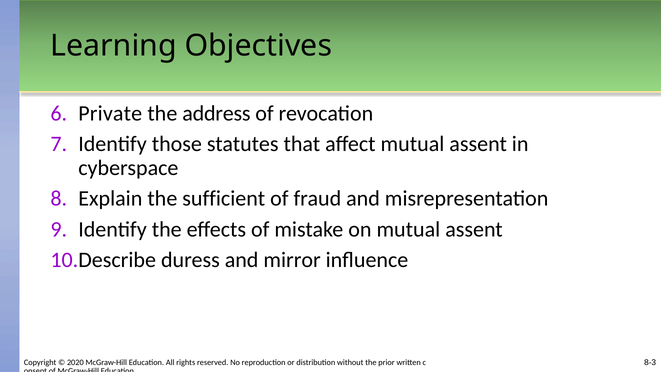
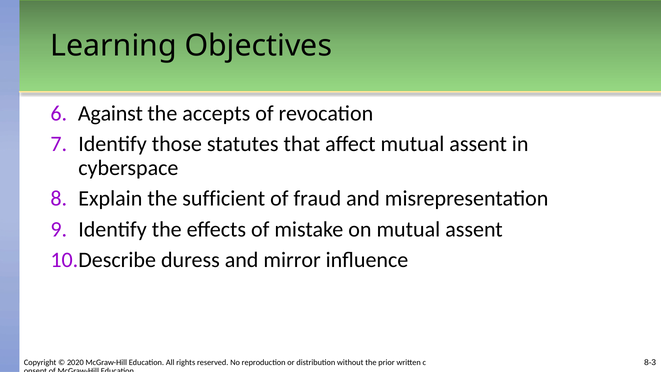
Private: Private -> Against
address: address -> accepts
